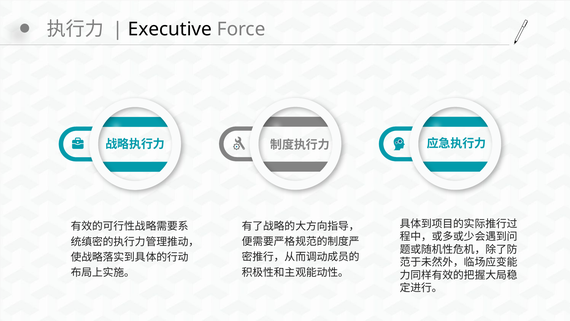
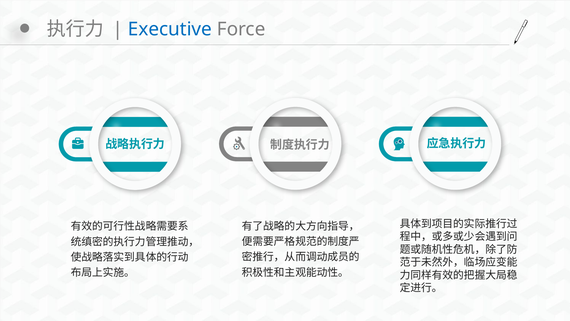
Executive colour: black -> blue
